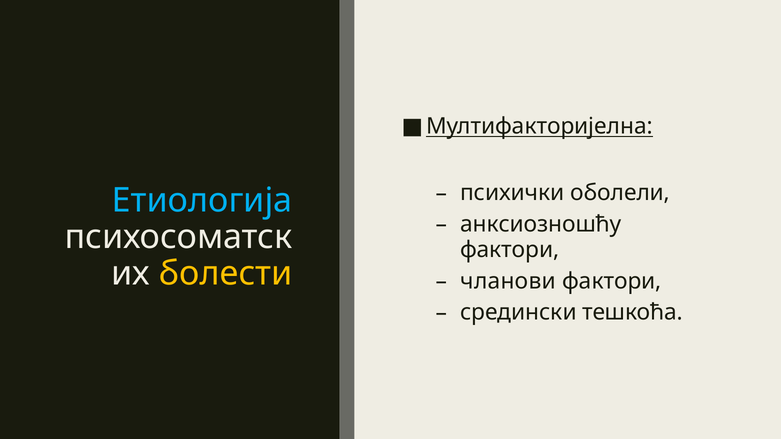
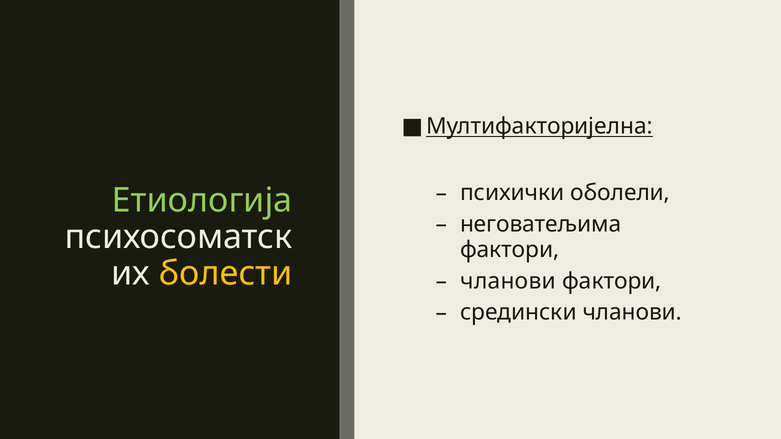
Етиологија colour: light blue -> light green
анксиозношћу: анксиозношћу -> неговатељима
средински тешкоћа: тешкоћа -> чланови
